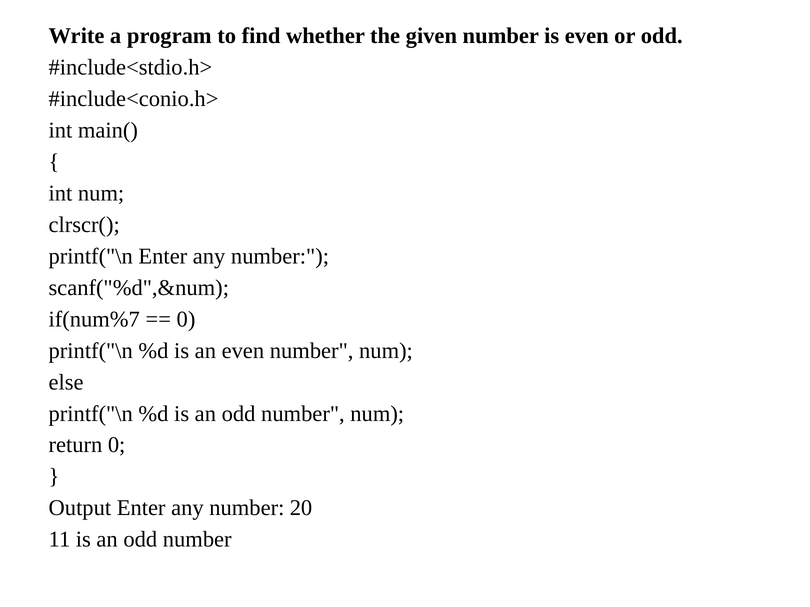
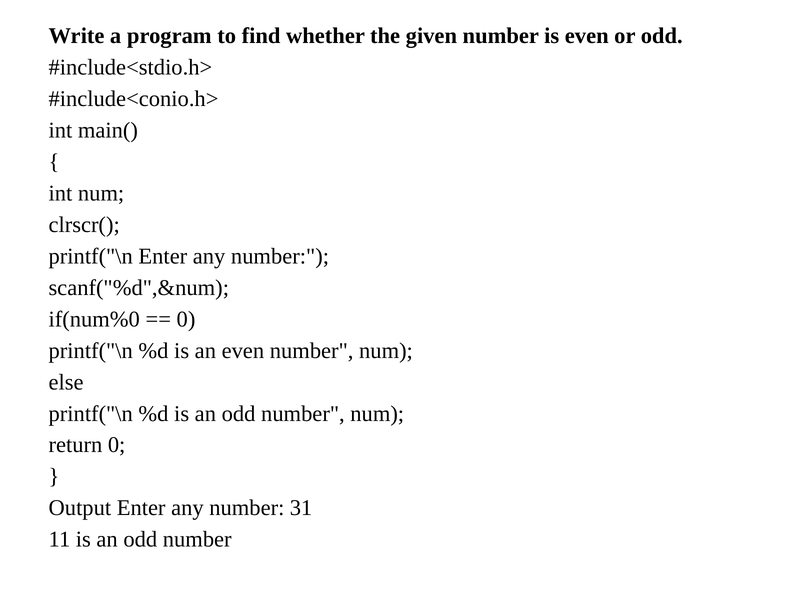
if(num%7: if(num%7 -> if(num%0
20: 20 -> 31
